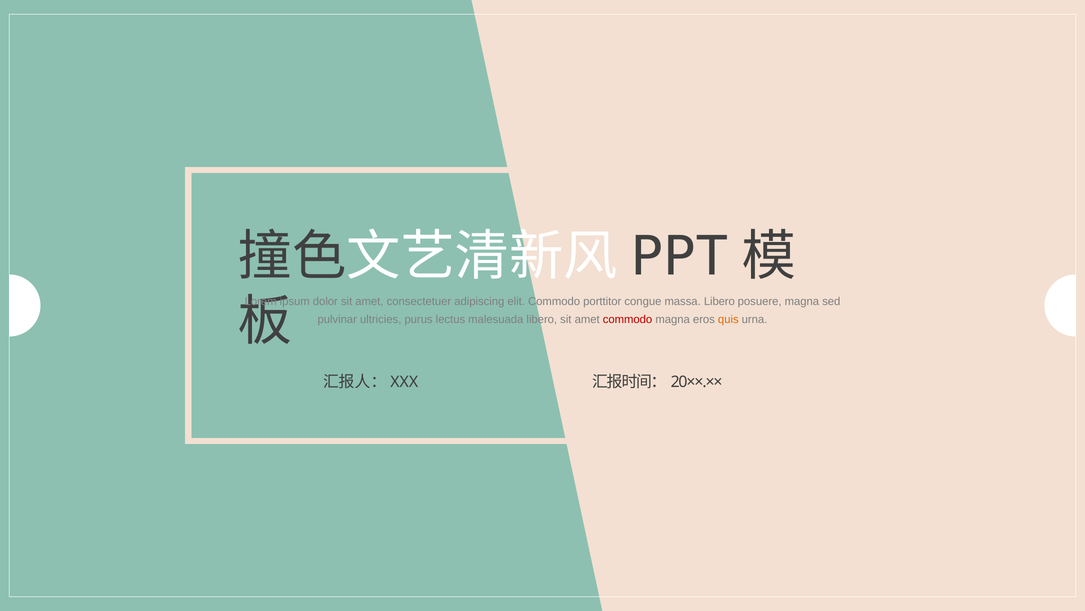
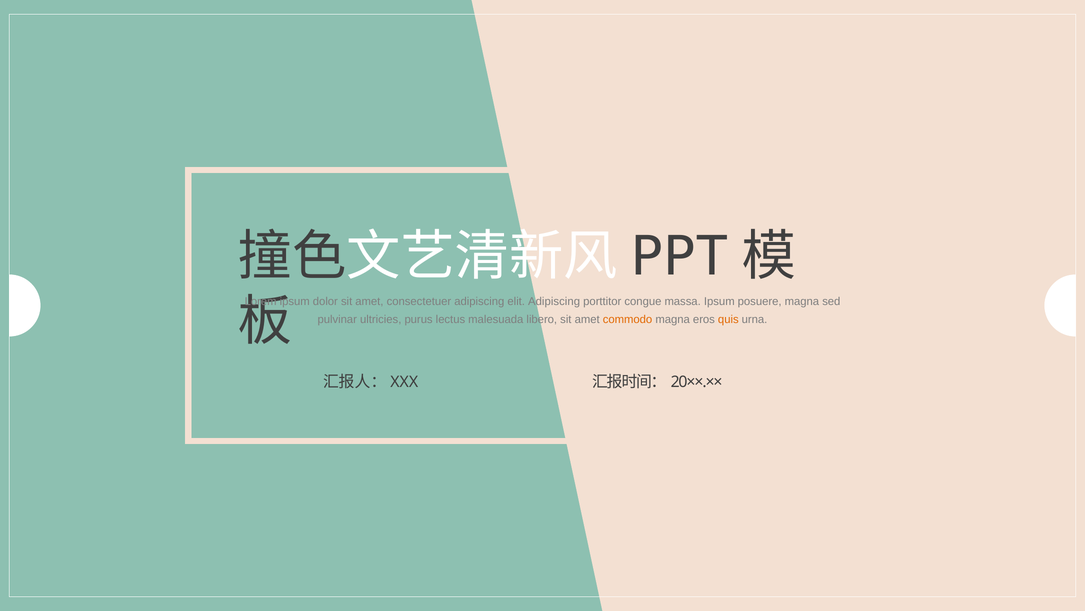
elit Commodo: Commodo -> Adipiscing
massa Libero: Libero -> Ipsum
commodo at (628, 319) colour: red -> orange
